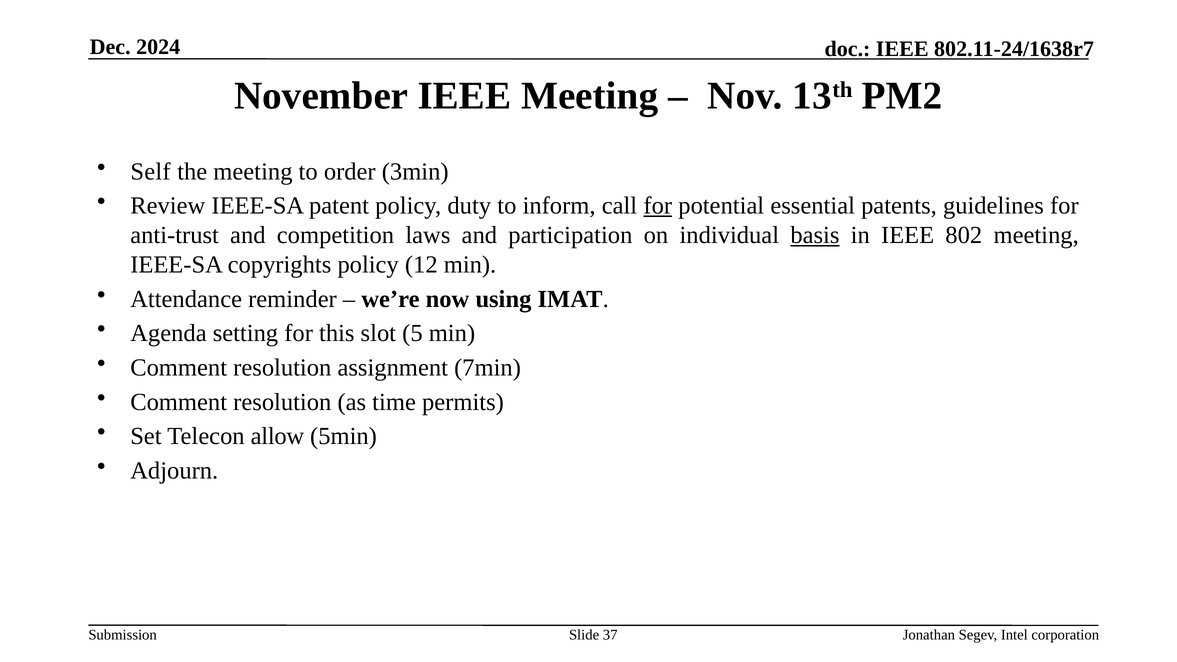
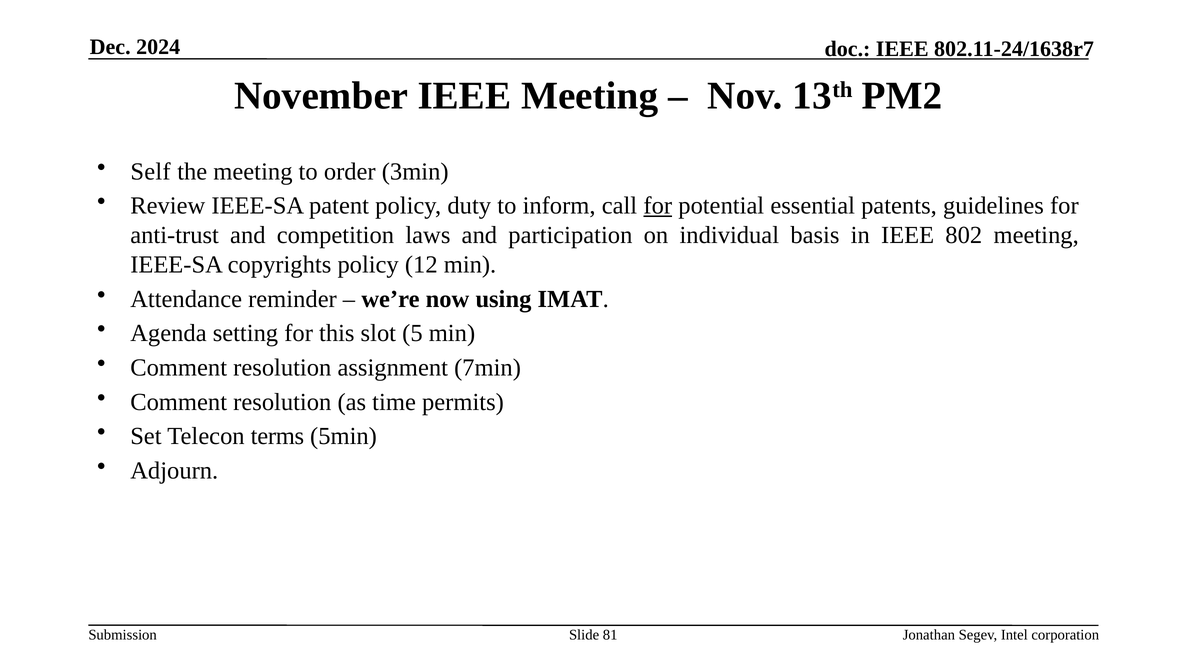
basis underline: present -> none
allow: allow -> terms
37: 37 -> 81
